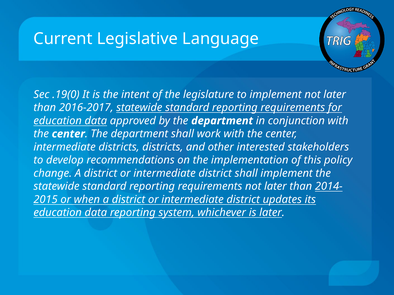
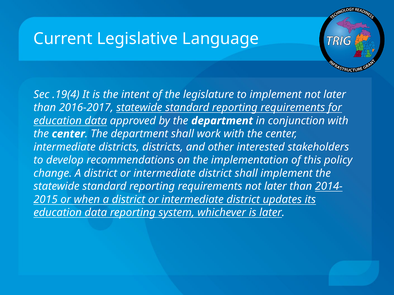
.19(0: .19(0 -> .19(4
